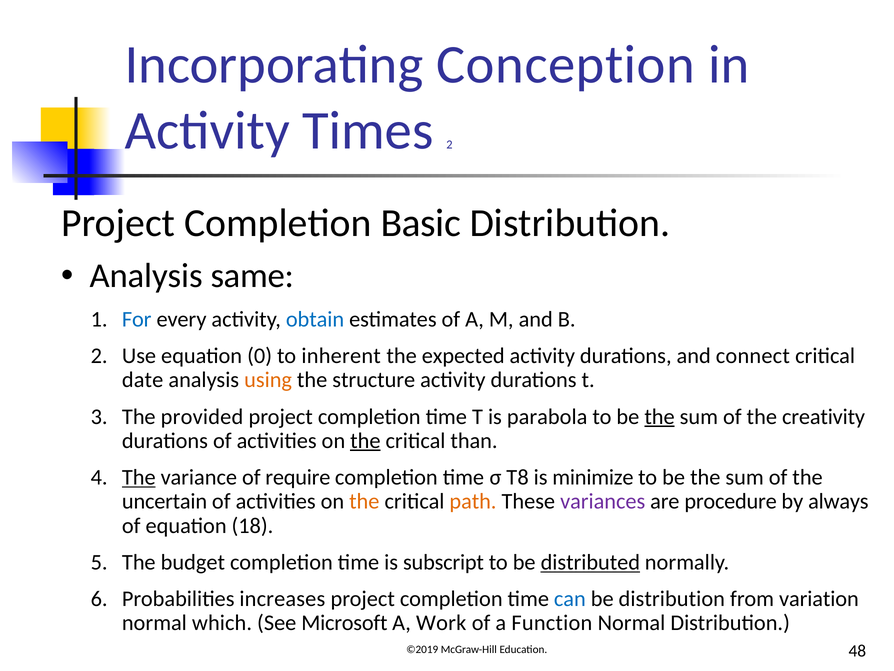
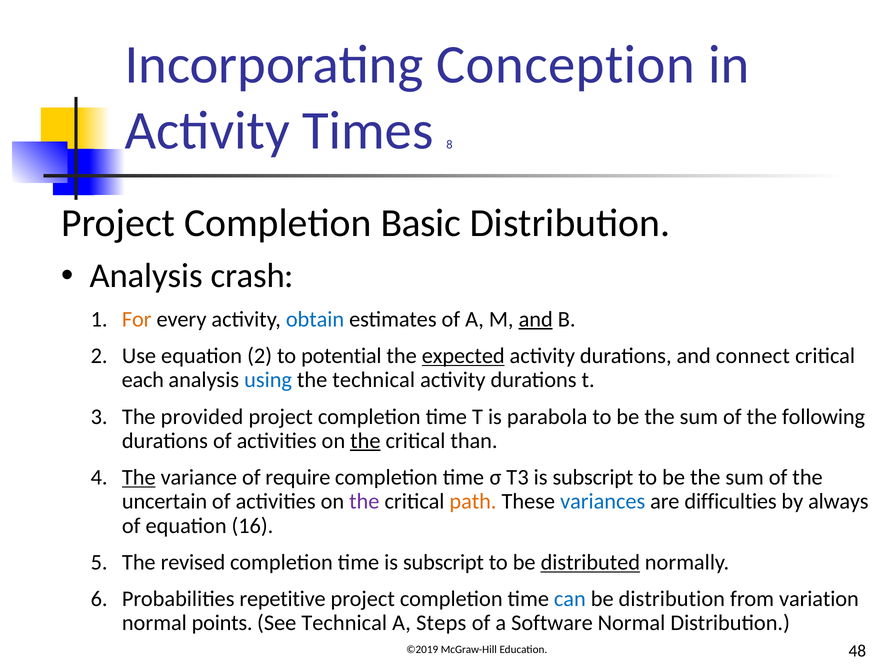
Times 2: 2 -> 8
same: same -> crash
For colour: blue -> orange
and at (536, 319) underline: none -> present
equation 0: 0 -> 2
inherent: inherent -> potential
expected underline: none -> present
date: date -> each
using colour: orange -> blue
the structure: structure -> technical
the at (660, 416) underline: present -> none
creativity: creativity -> following
σ T 8: 8 -> 3
minimize at (593, 477): minimize -> subscript
the at (364, 501) colour: orange -> purple
variances colour: purple -> blue
procedure: procedure -> difficulties
18: 18 -> 16
budget: budget -> revised
increases: increases -> repetitive
which: which -> points
See Microsoft: Microsoft -> Technical
Work: Work -> Steps
Function: Function -> Software
